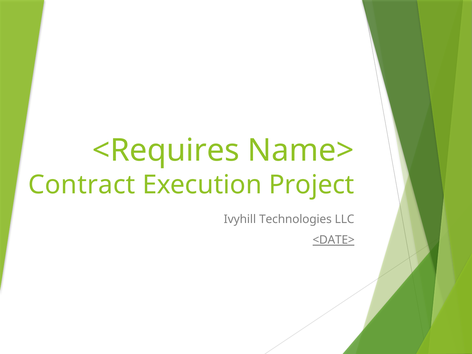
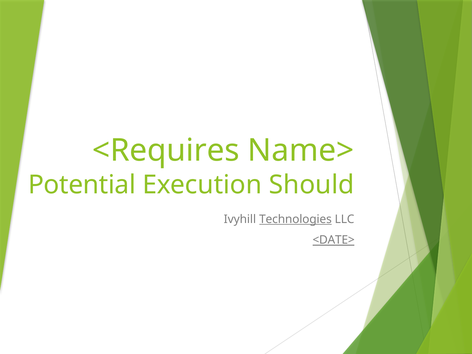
Contract: Contract -> Potential
Project: Project -> Should
Technologies underline: none -> present
